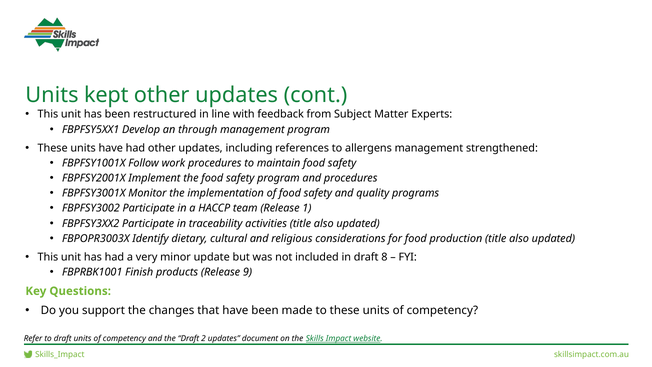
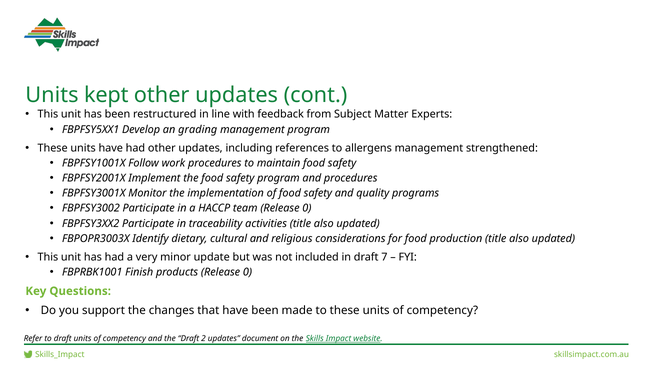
through: through -> grading
team Release 1: 1 -> 0
8: 8 -> 7
products Release 9: 9 -> 0
